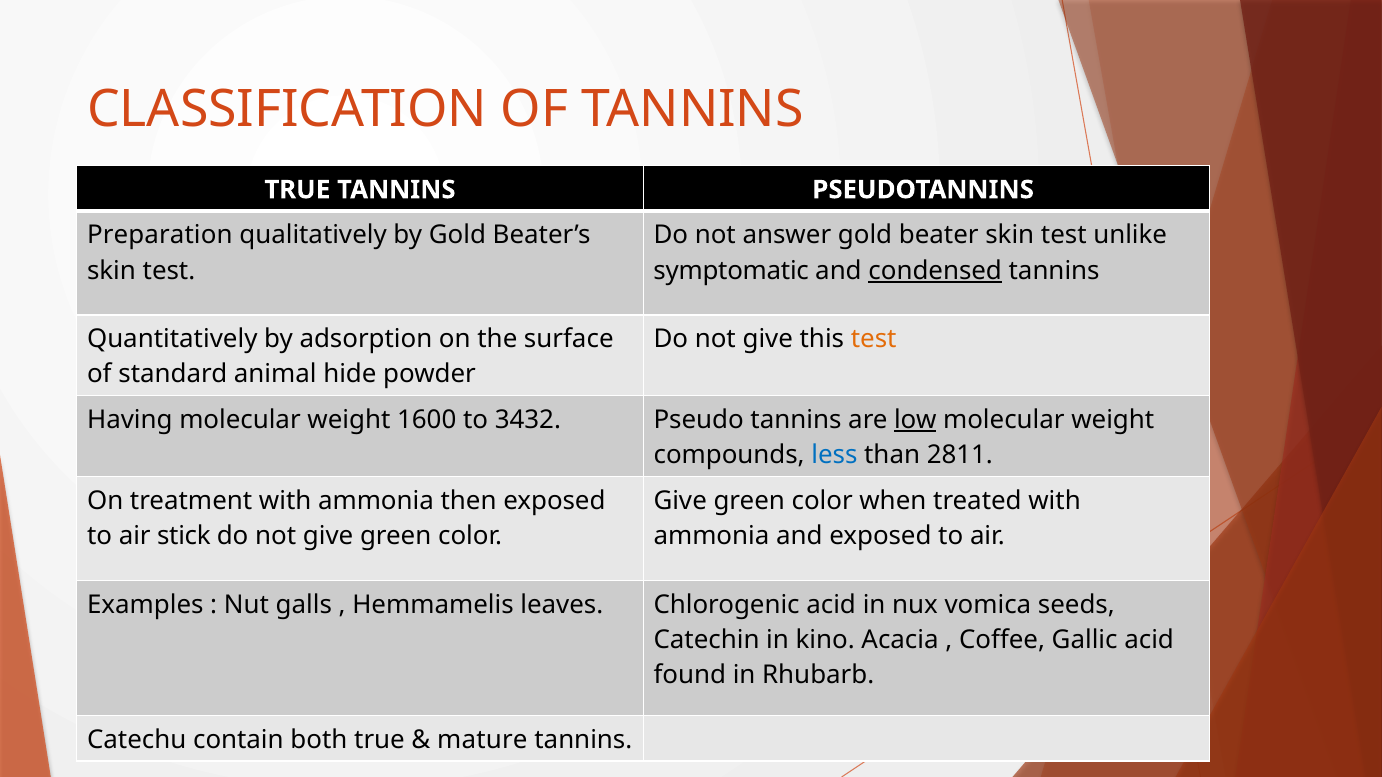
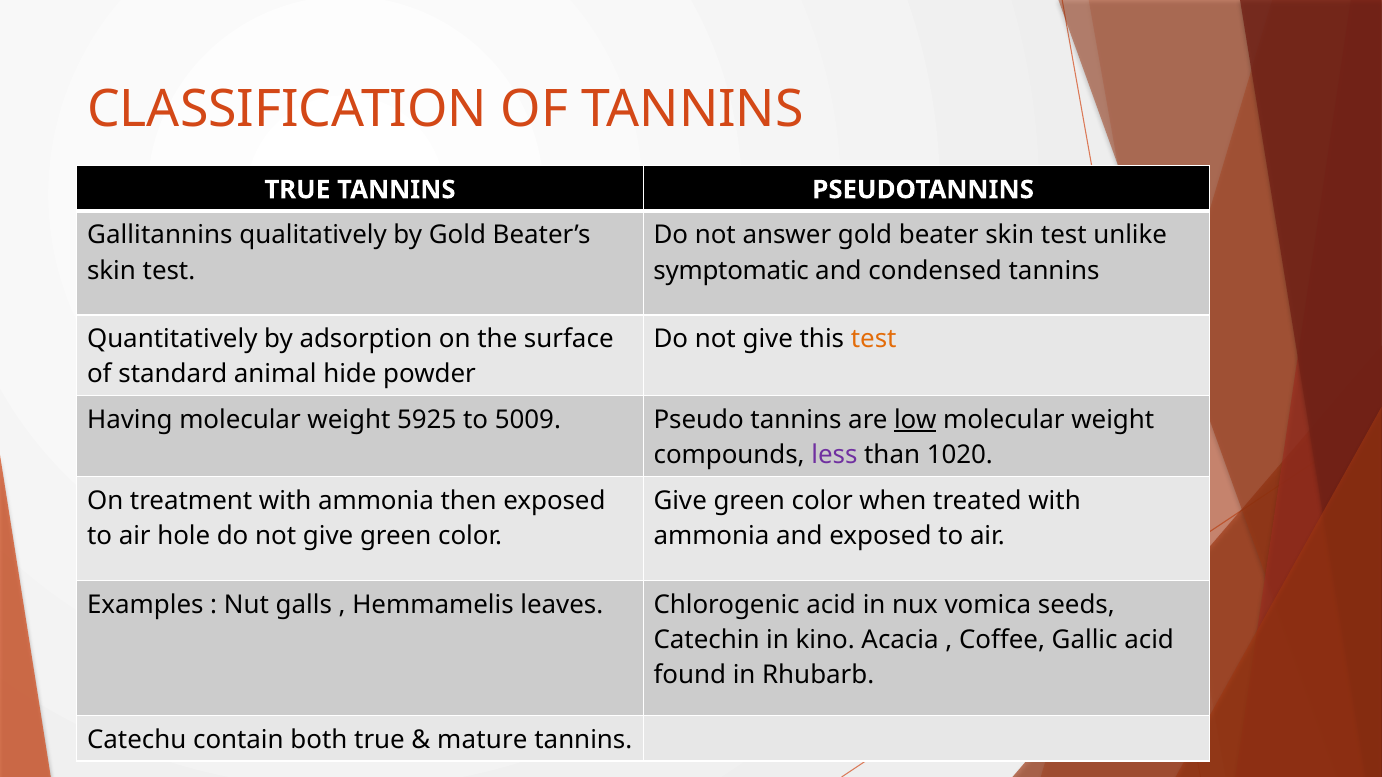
Preparation: Preparation -> Gallitannins
condensed underline: present -> none
1600: 1600 -> 5925
3432: 3432 -> 5009
less colour: blue -> purple
2811: 2811 -> 1020
stick: stick -> hole
